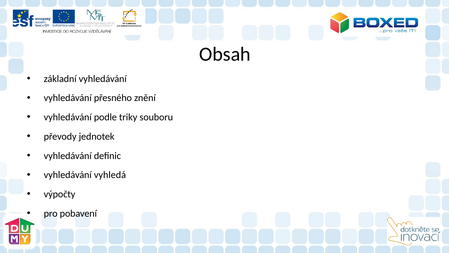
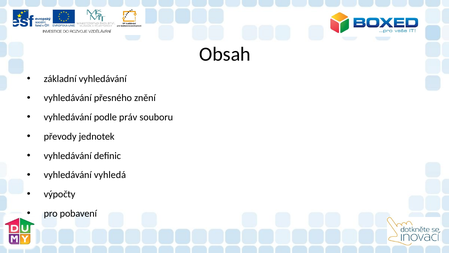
triky: triky -> práv
